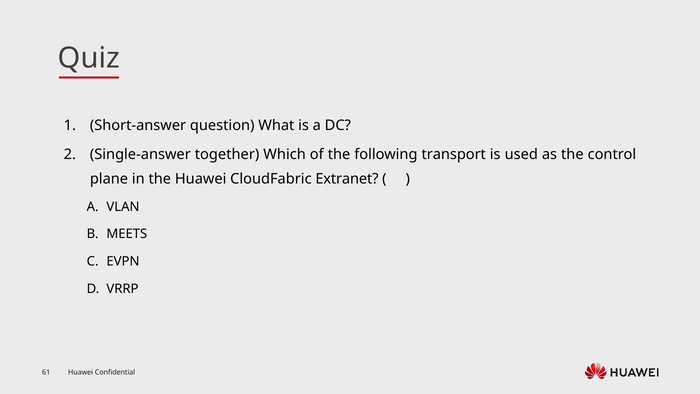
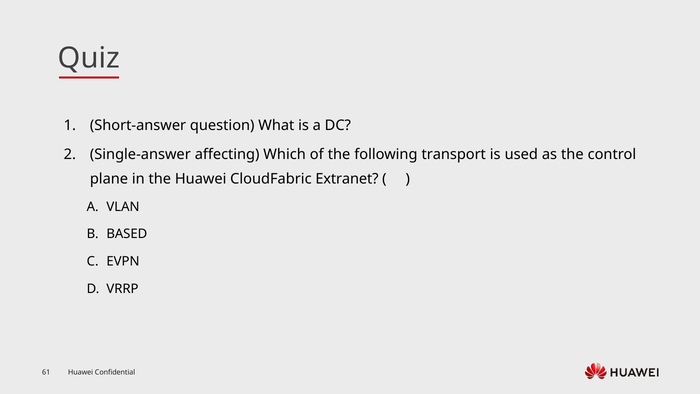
together: together -> affecting
MEETS: MEETS -> BASED
